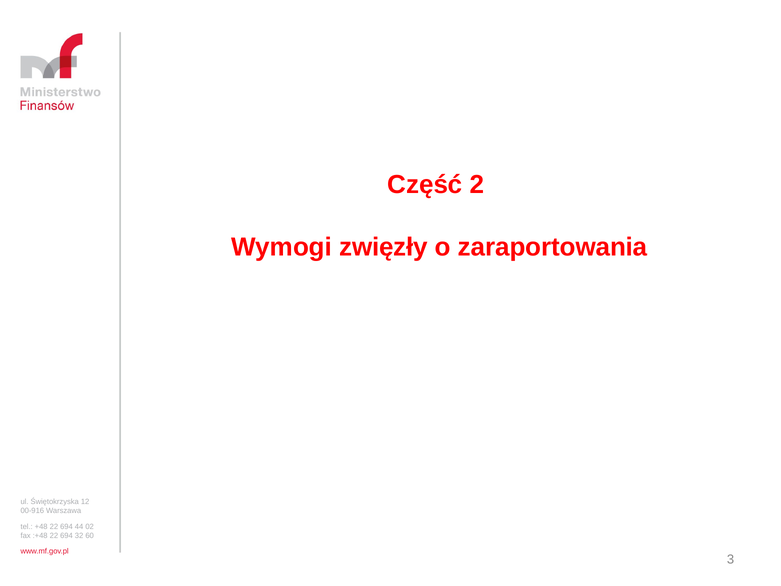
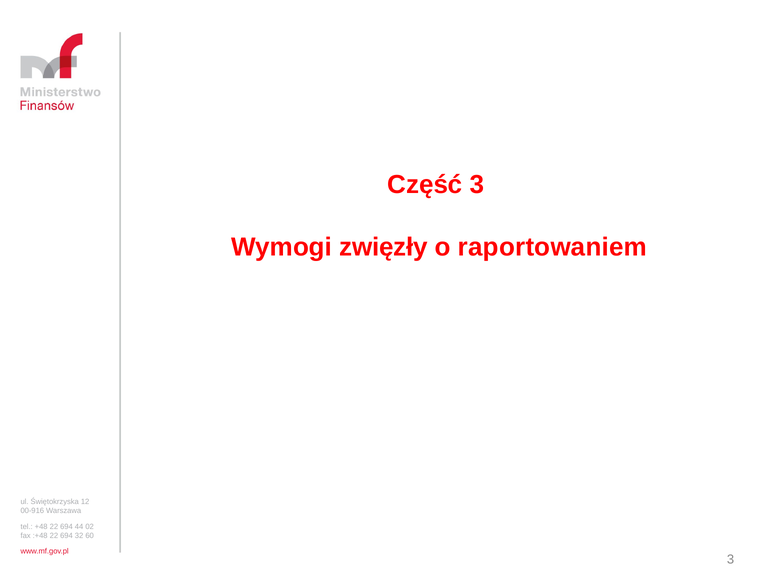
Część 2: 2 -> 3
zaraportowania: zaraportowania -> raportowaniem
